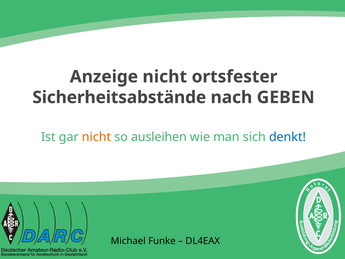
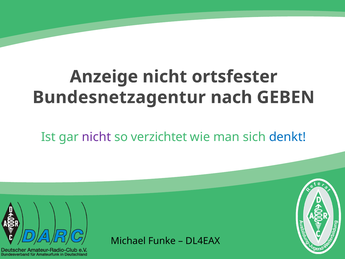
Sicherheitsabstände: Sicherheitsabstände -> Bundesnetzagentur
nicht at (97, 137) colour: orange -> purple
ausleihen: ausleihen -> verzichtet
